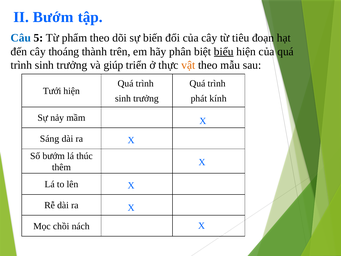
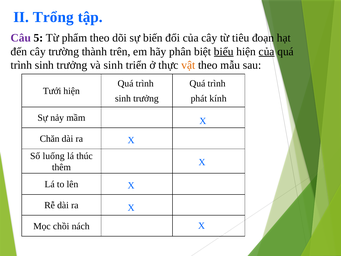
II Bướm: Bướm -> Trổng
Câu colour: blue -> purple
thoáng: thoáng -> trường
của at (267, 51) underline: none -> present
và giúp: giúp -> sinh
Sáng: Sáng -> Chăn
Số bướm: bướm -> luống
